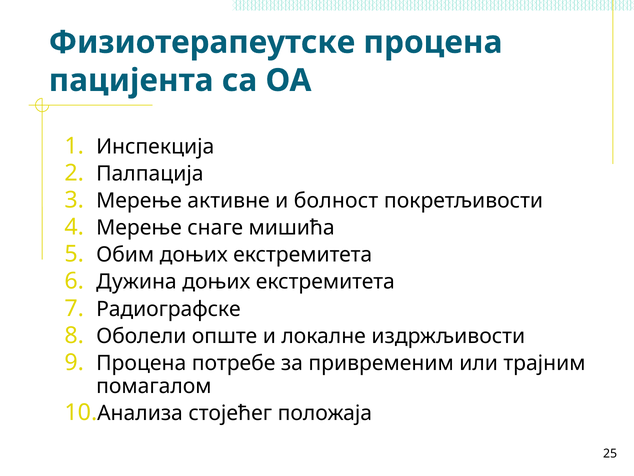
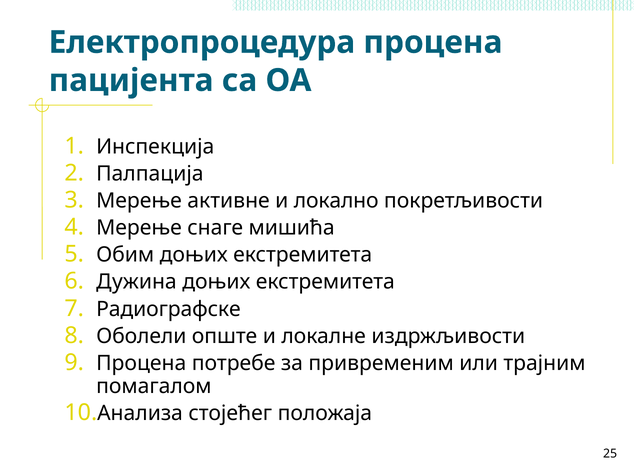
Физиотерапеутске: Физиотерапеутске -> Електропроцедура
болност: болност -> локално
